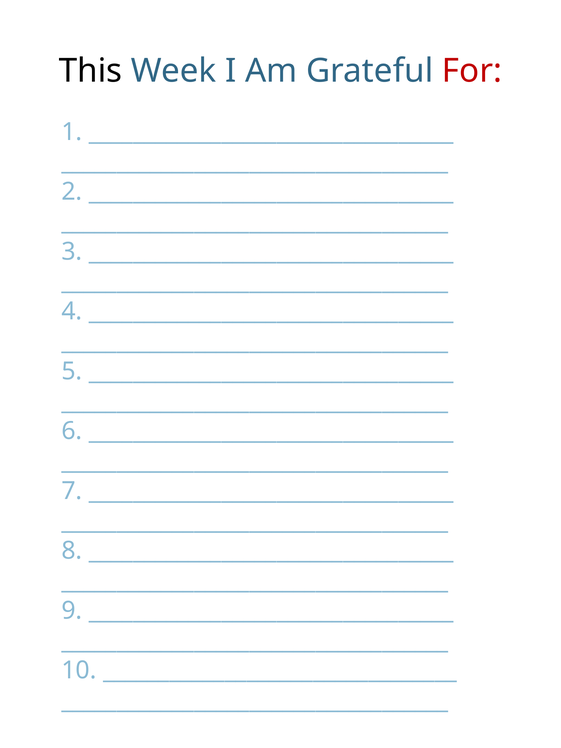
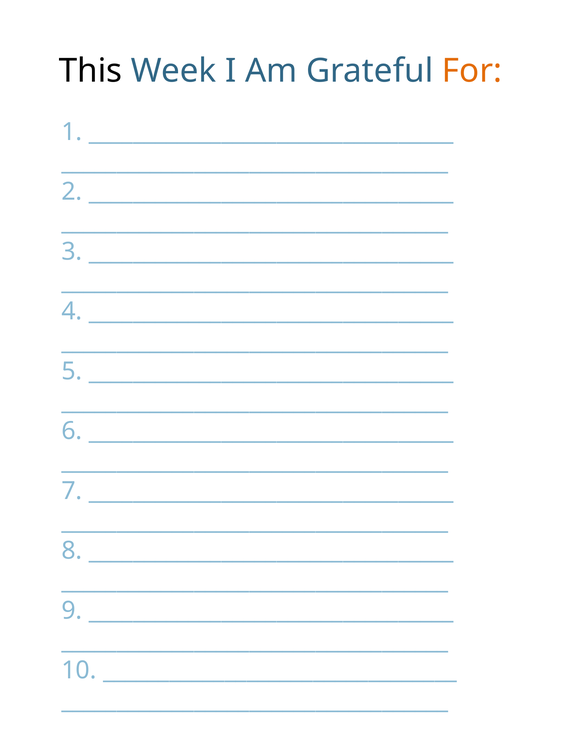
For colour: red -> orange
